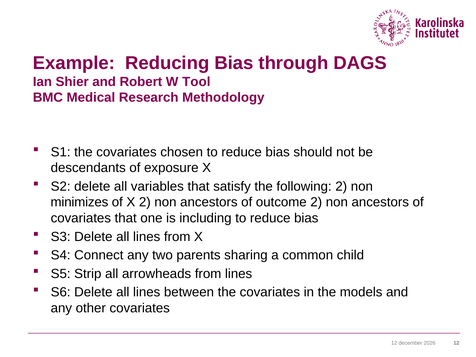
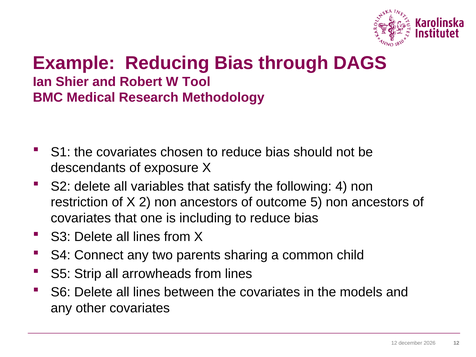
following 2: 2 -> 4
minimizes: minimizes -> restriction
outcome 2: 2 -> 5
